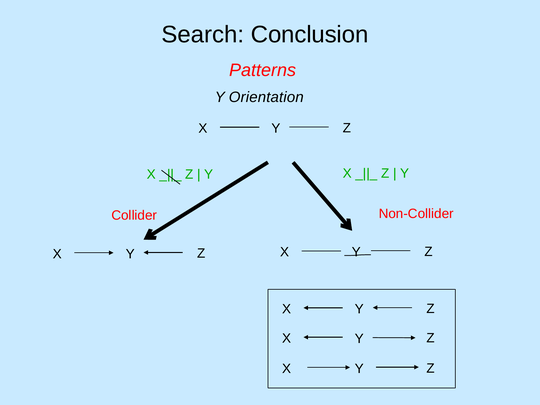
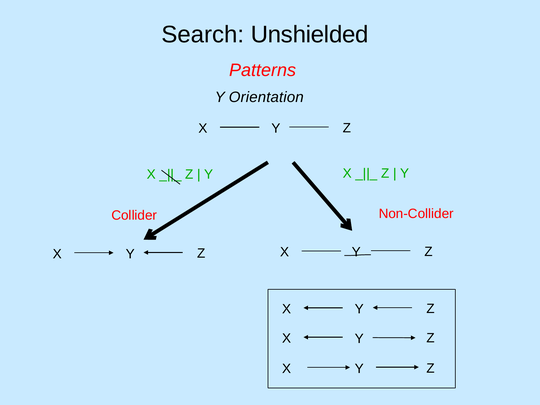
Conclusion: Conclusion -> Unshielded
